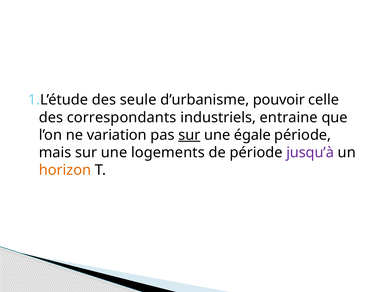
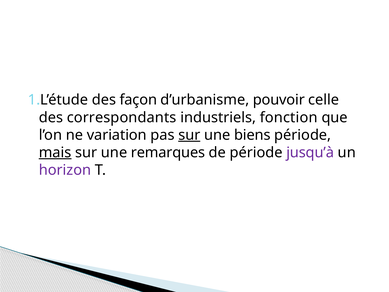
seule: seule -> façon
entraine: entraine -> fonction
égale: égale -> biens
mais underline: none -> present
logements: logements -> remarques
horizon colour: orange -> purple
